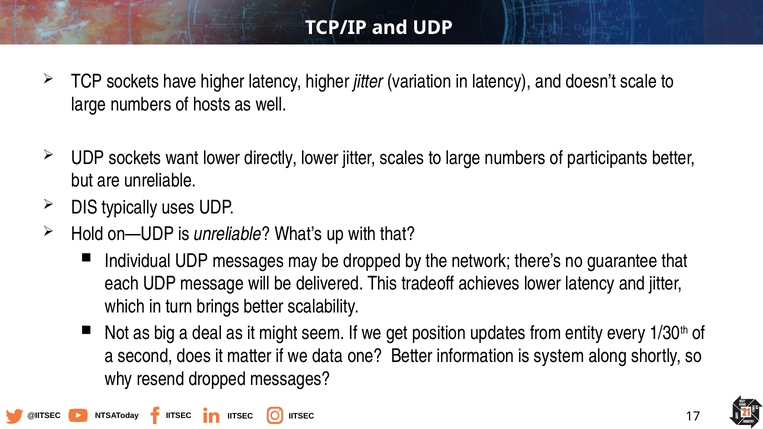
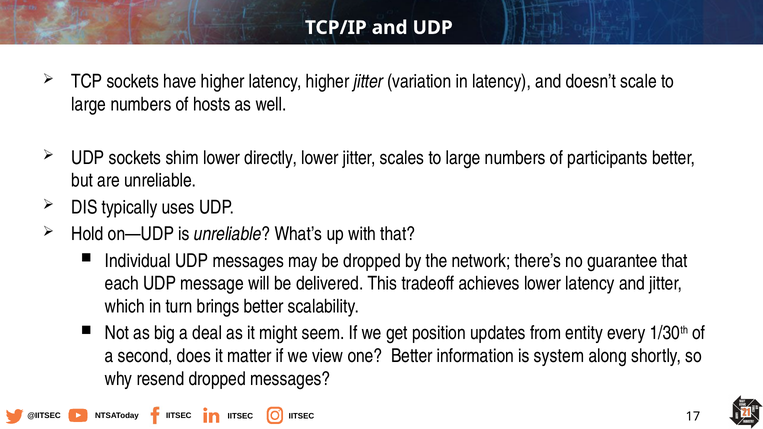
want: want -> shim
data: data -> view
